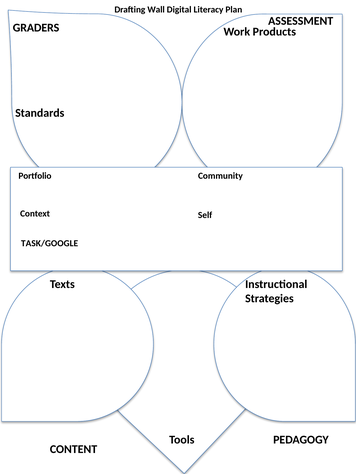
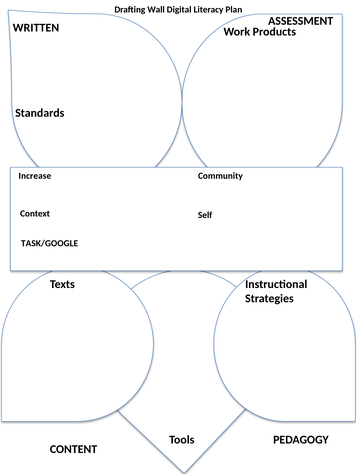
GRADERS: GRADERS -> WRITTEN
Portfolio: Portfolio -> Increase
